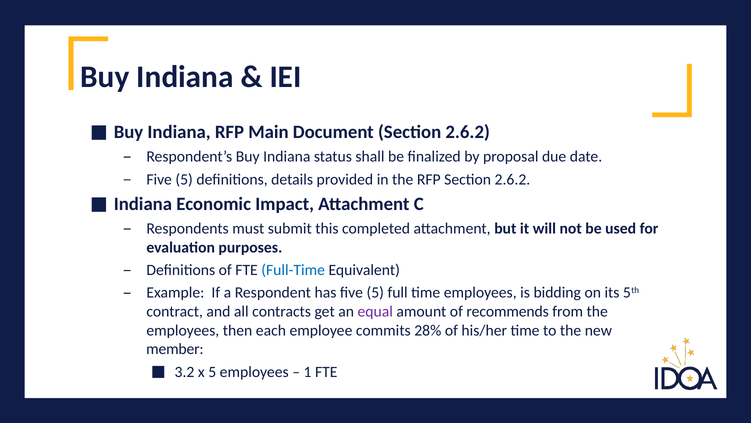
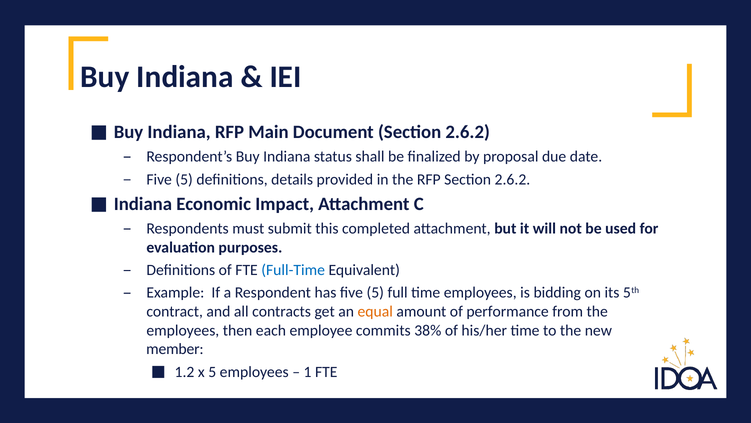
equal colour: purple -> orange
recommends: recommends -> performance
28%: 28% -> 38%
3.2: 3.2 -> 1.2
